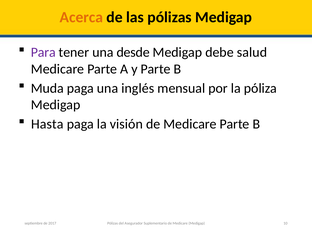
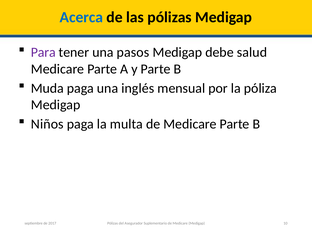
Acerca colour: orange -> blue
desde: desde -> pasos
Hasta: Hasta -> Niños
visión: visión -> multa
